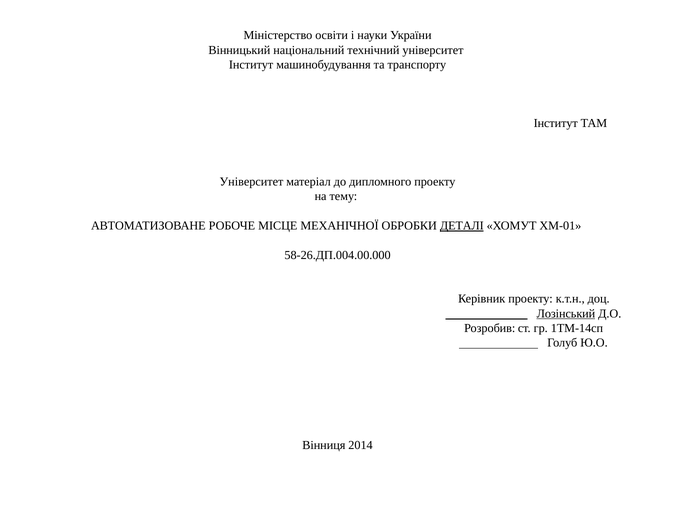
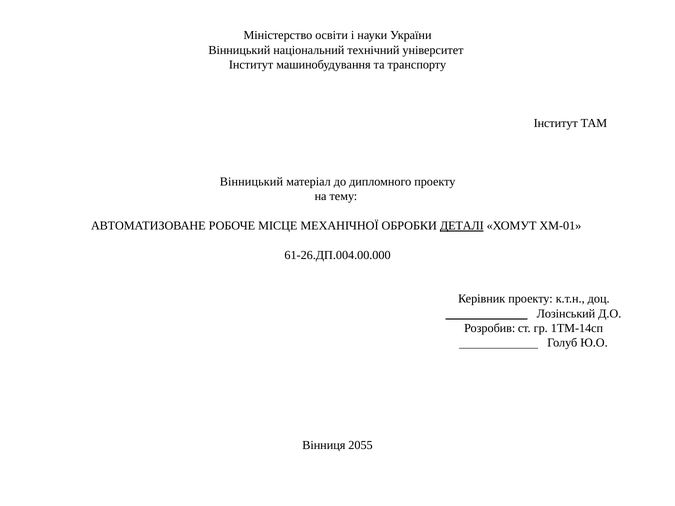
Університет at (251, 182): Університет -> Вінницький
58-26.ДП.004.00.000: 58-26.ДП.004.00.000 -> 61-26.ДП.004.00.000
Лозінський underline: present -> none
2014: 2014 -> 2055
